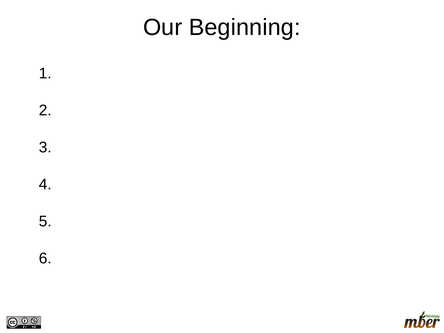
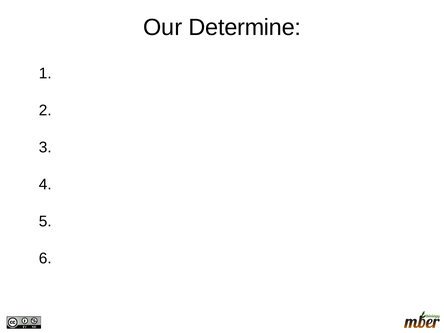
Beginning: Beginning -> Determine
